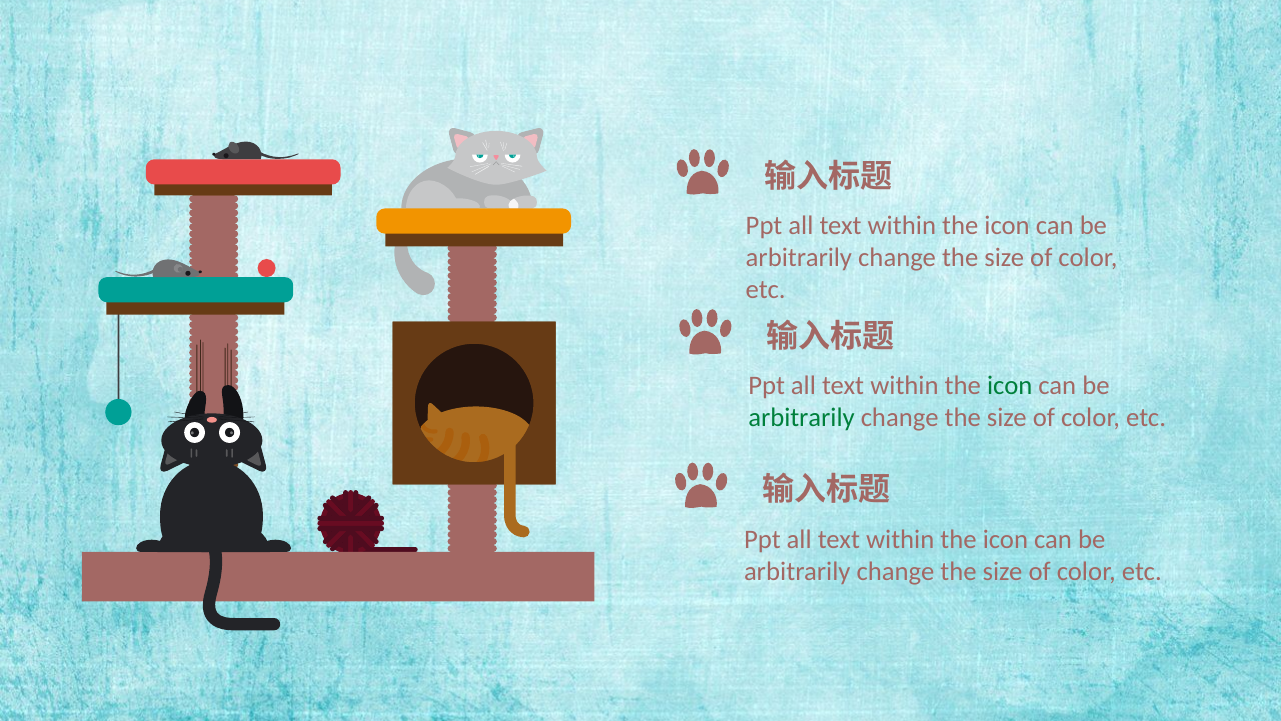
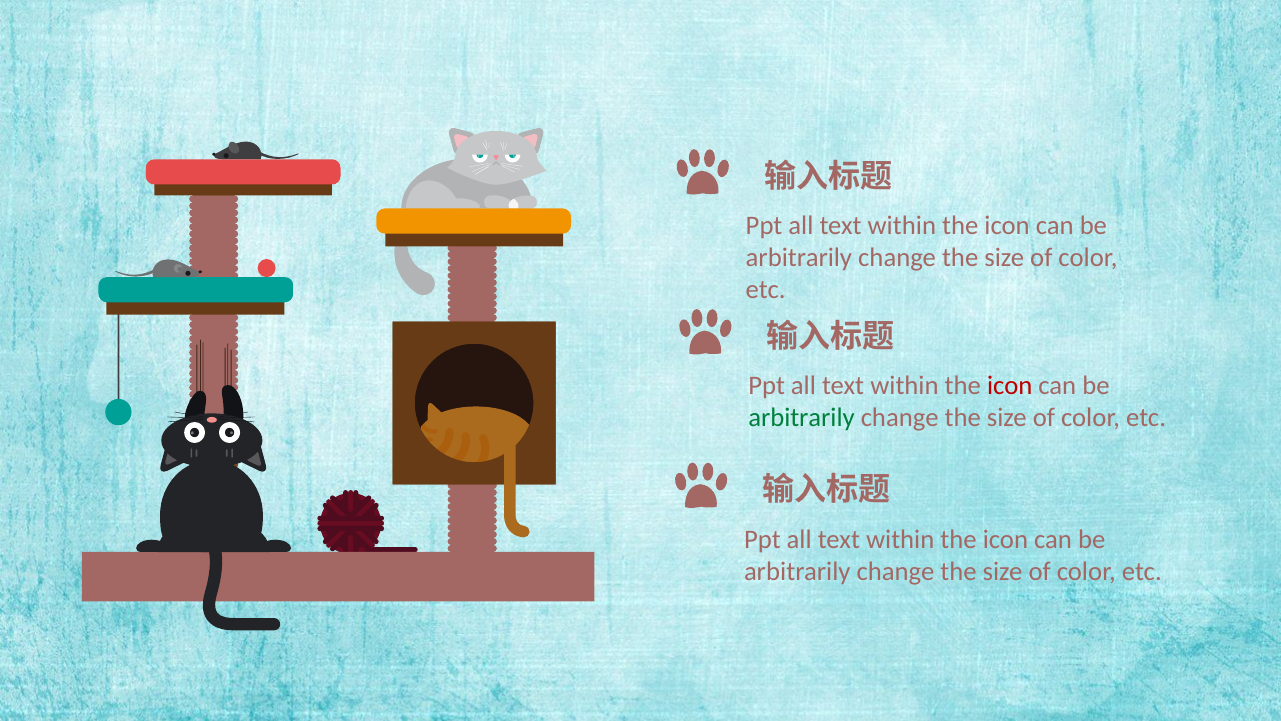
icon at (1010, 386) colour: green -> red
